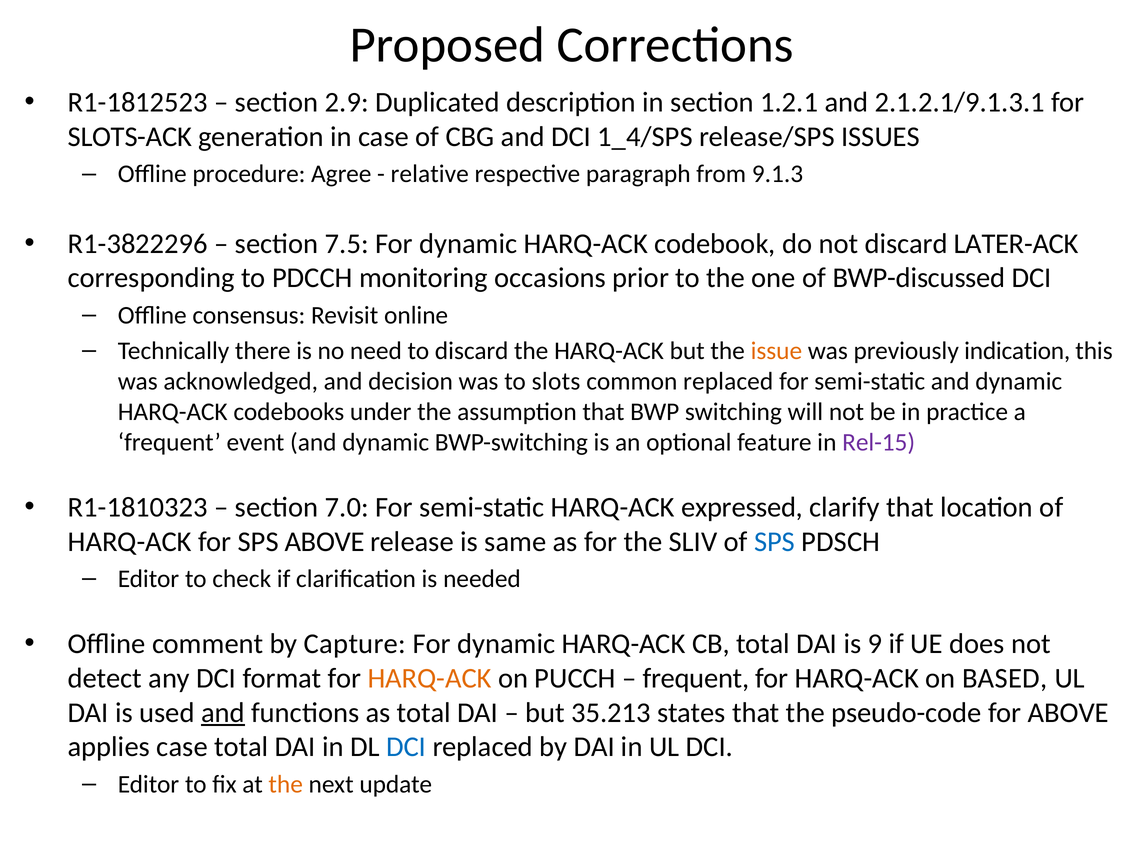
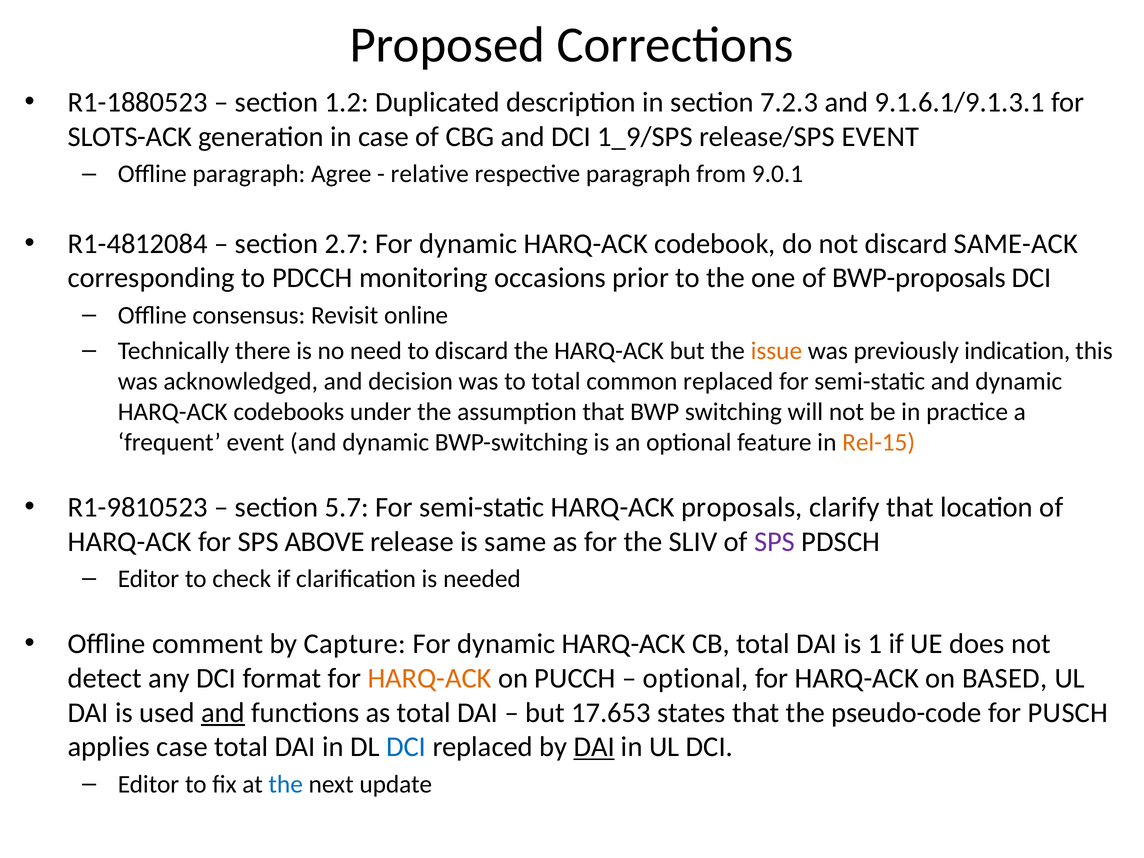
R1-1812523: R1-1812523 -> R1-1880523
2.9: 2.9 -> 1.2
1.2.1: 1.2.1 -> 7.2.3
2.1.2.1/9.1.3.1: 2.1.2.1/9.1.3.1 -> 9.1.6.1/9.1.3.1
1_4/SPS: 1_4/SPS -> 1_9/SPS
release/SPS ISSUES: ISSUES -> EVENT
Offline procedure: procedure -> paragraph
9.1.3: 9.1.3 -> 9.0.1
R1-3822296: R1-3822296 -> R1-4812084
7.5: 7.5 -> 2.7
LATER-ACK: LATER-ACK -> SAME-ACK
BWP-discussed: BWP-discussed -> BWP-proposals
to slots: slots -> total
Rel-15 colour: purple -> orange
R1-1810323: R1-1810323 -> R1-9810523
7.0: 7.0 -> 5.7
expressed: expressed -> proposals
SPS at (775, 542) colour: blue -> purple
9: 9 -> 1
frequent at (696, 678): frequent -> optional
35.213: 35.213 -> 17.653
for ABOVE: ABOVE -> PUSCH
DAI at (594, 747) underline: none -> present
the at (286, 784) colour: orange -> blue
